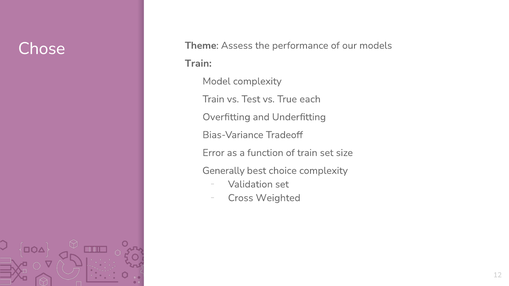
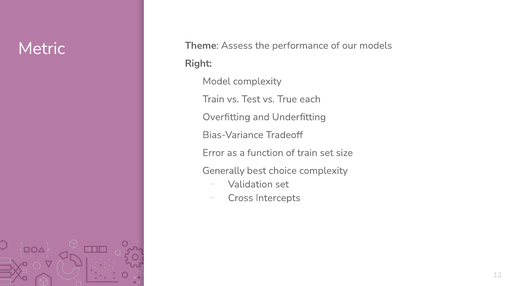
Chose: Chose -> Metric
Train at (198, 63): Train -> Right
Weighted: Weighted -> Intercepts
